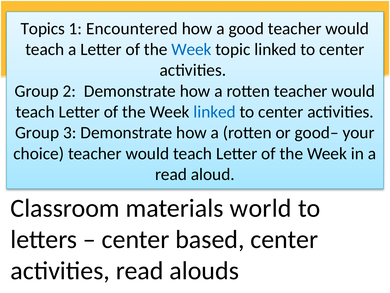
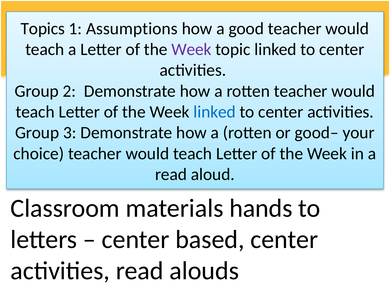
Encountered: Encountered -> Assumptions
Week at (191, 49) colour: blue -> purple
world: world -> hands
